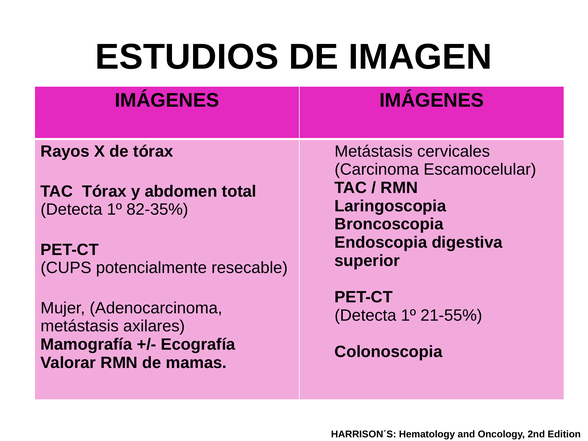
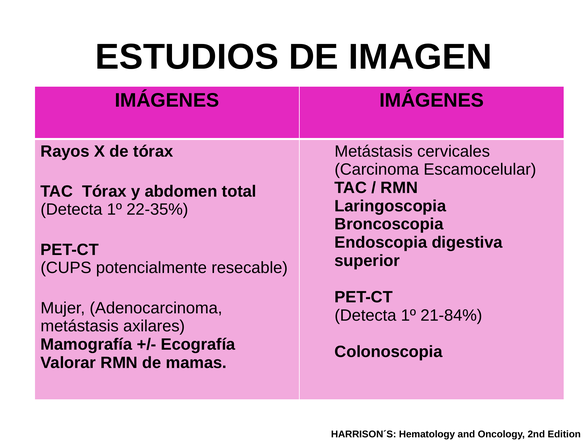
82-35%: 82-35% -> 22-35%
21-55%: 21-55% -> 21-84%
